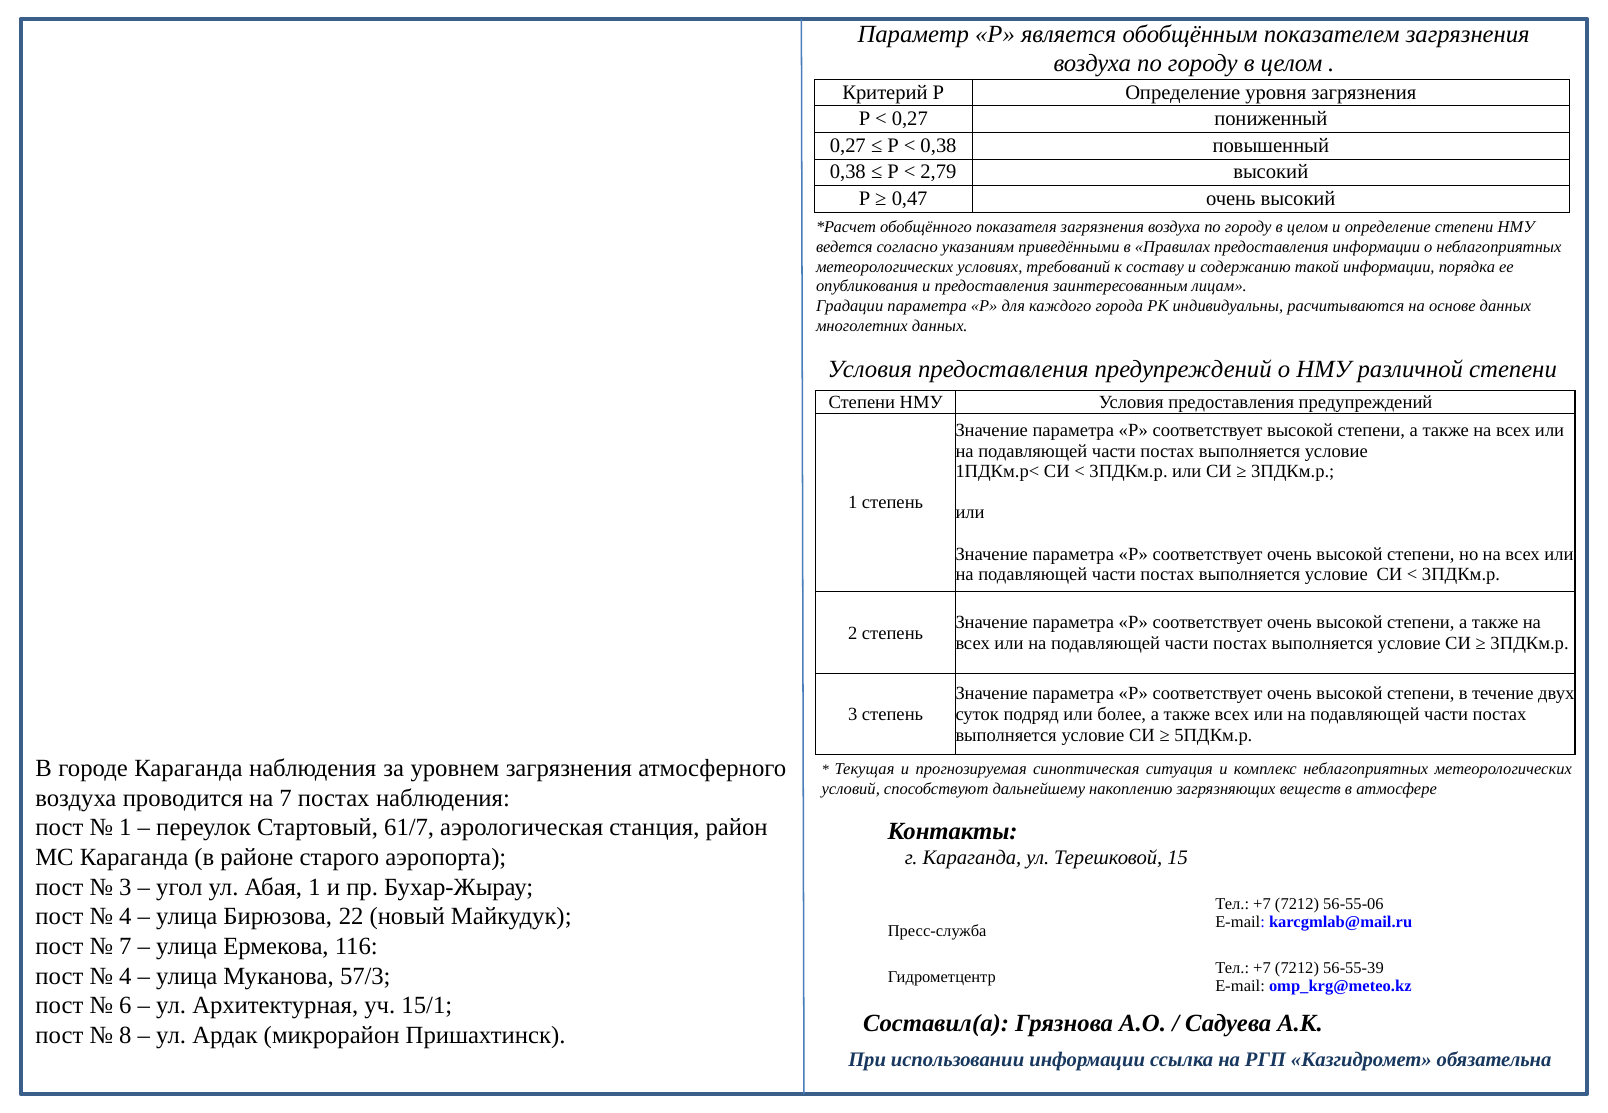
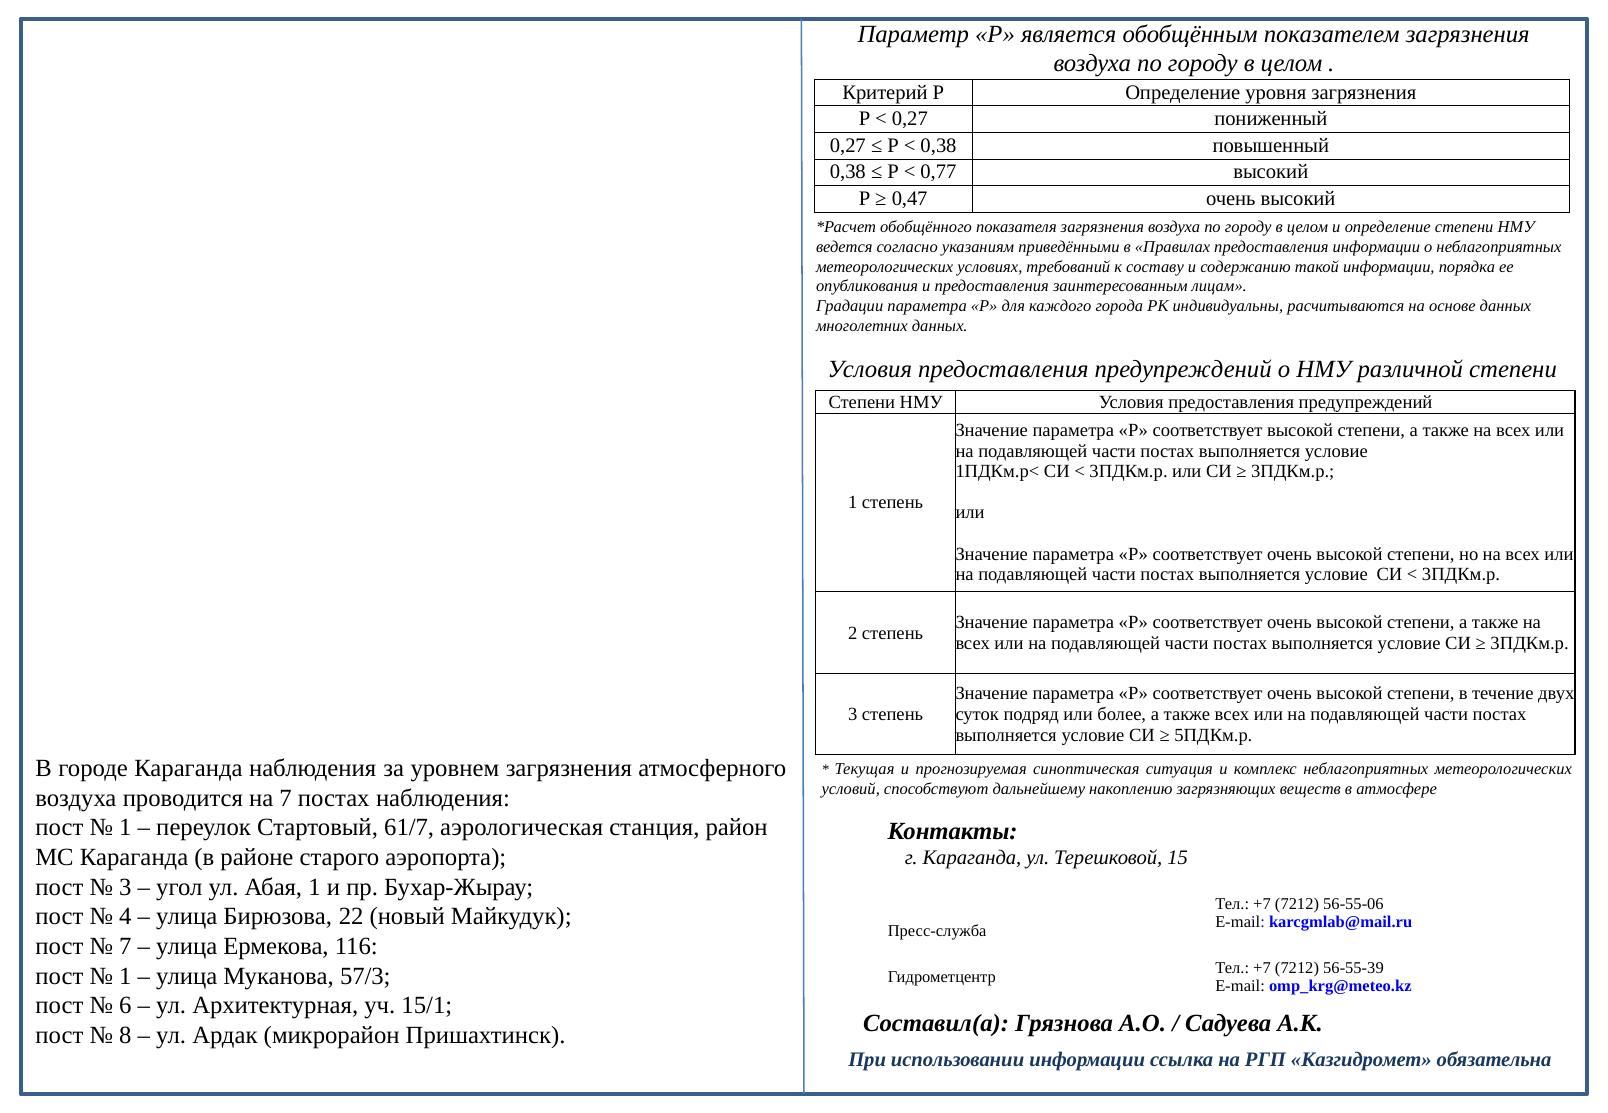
2,79: 2,79 -> 0,77
4 at (125, 976): 4 -> 1
